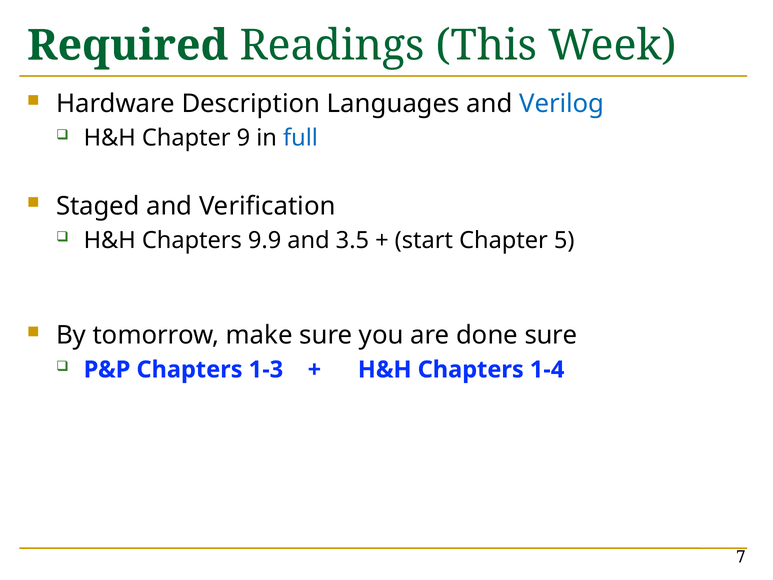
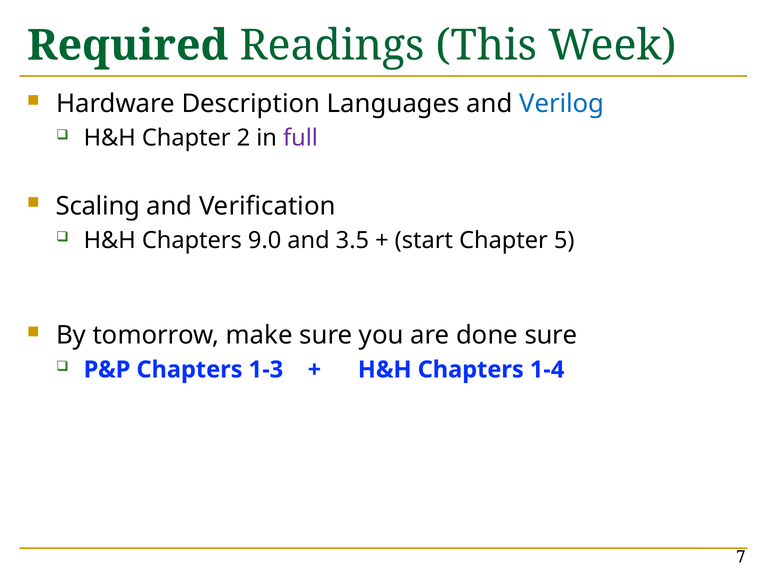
9: 9 -> 2
full colour: blue -> purple
Staged: Staged -> Scaling
9.9: 9.9 -> 9.0
